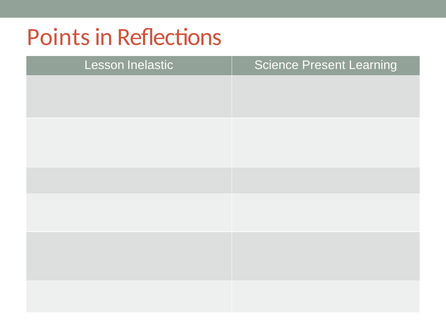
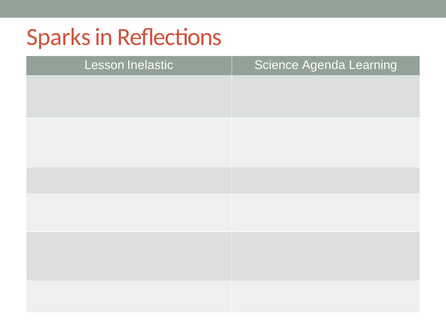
Points: Points -> Sparks
Present: Present -> Agenda
